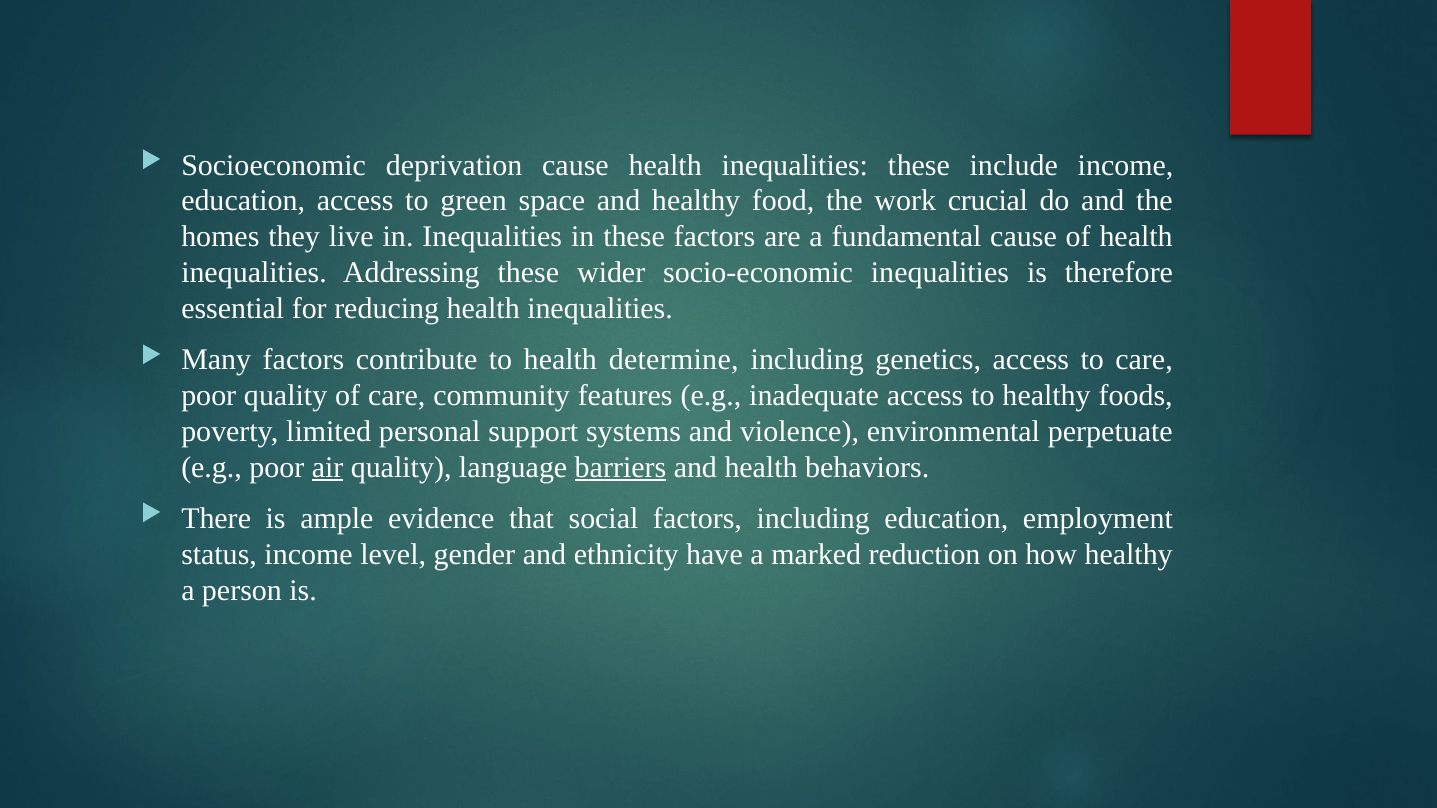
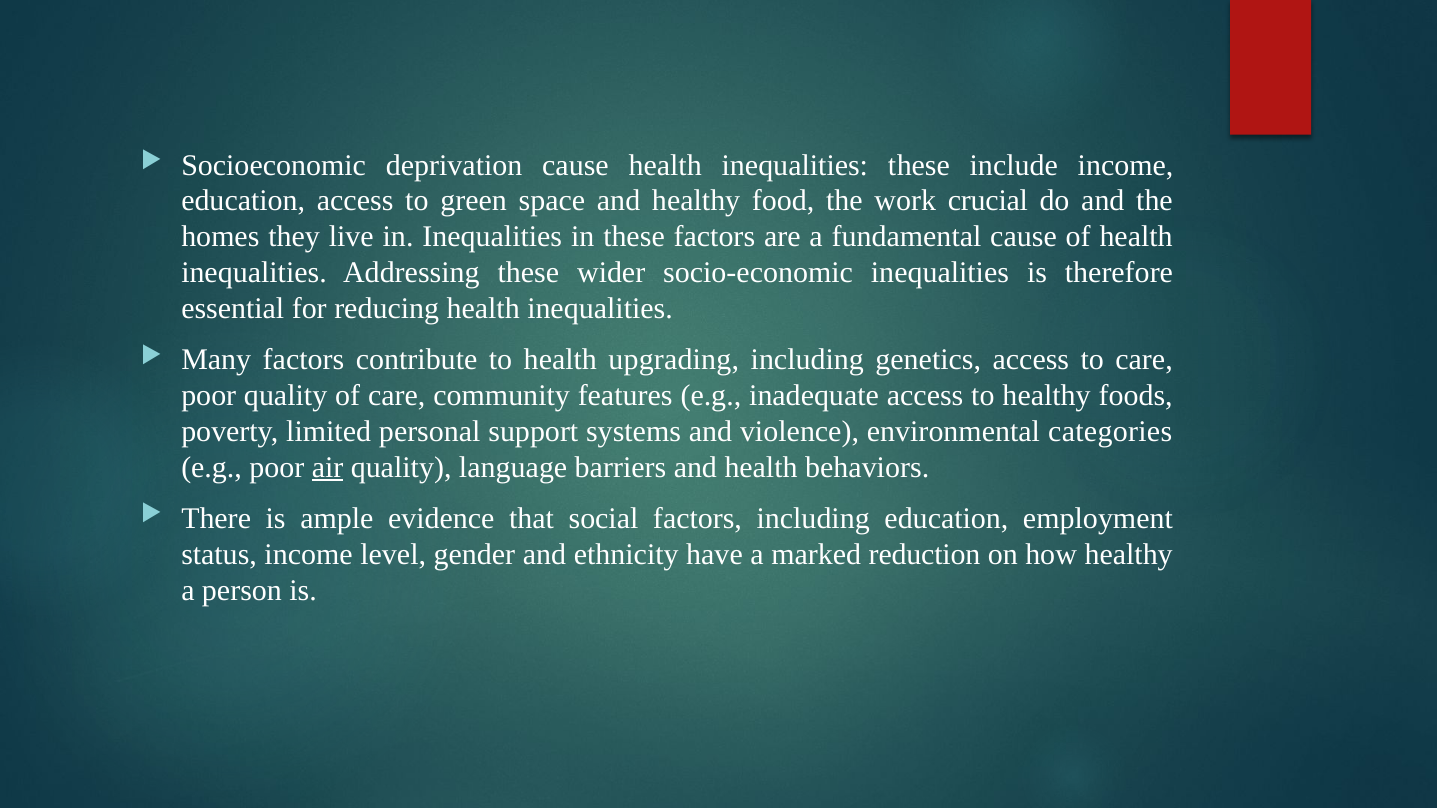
determine: determine -> upgrading
perpetuate: perpetuate -> categories
barriers underline: present -> none
